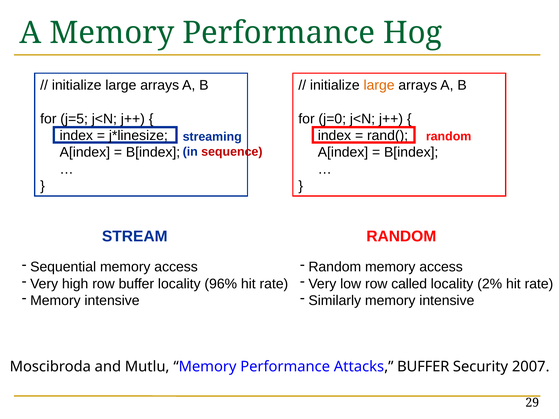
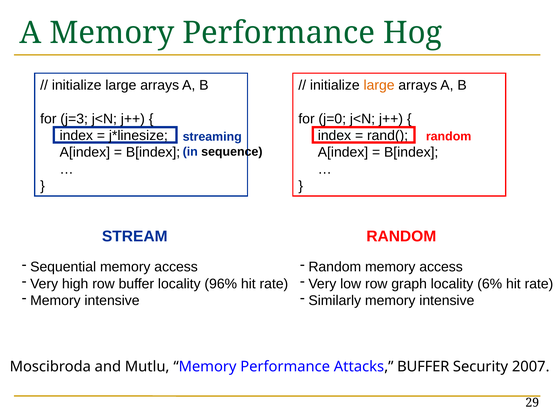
j=5: j=5 -> j=3
sequence colour: red -> black
called: called -> graph
2%: 2% -> 6%
